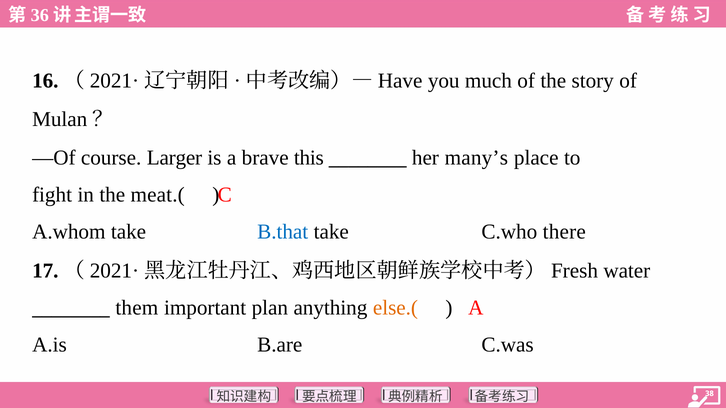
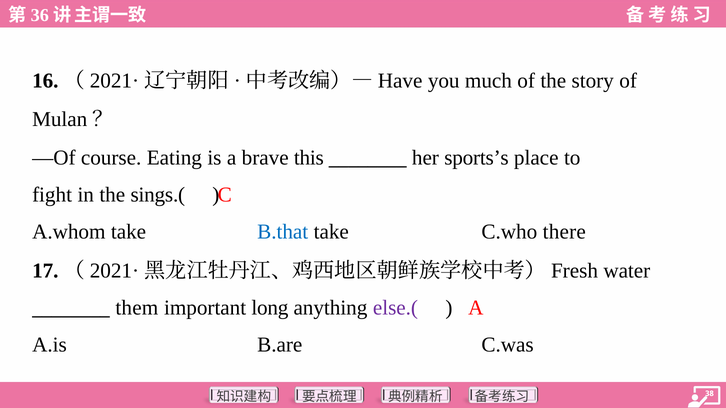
Larger: Larger -> Eating
many’s: many’s -> sports’s
meat.(: meat.( -> sings.(
plan: plan -> long
else.( colour: orange -> purple
